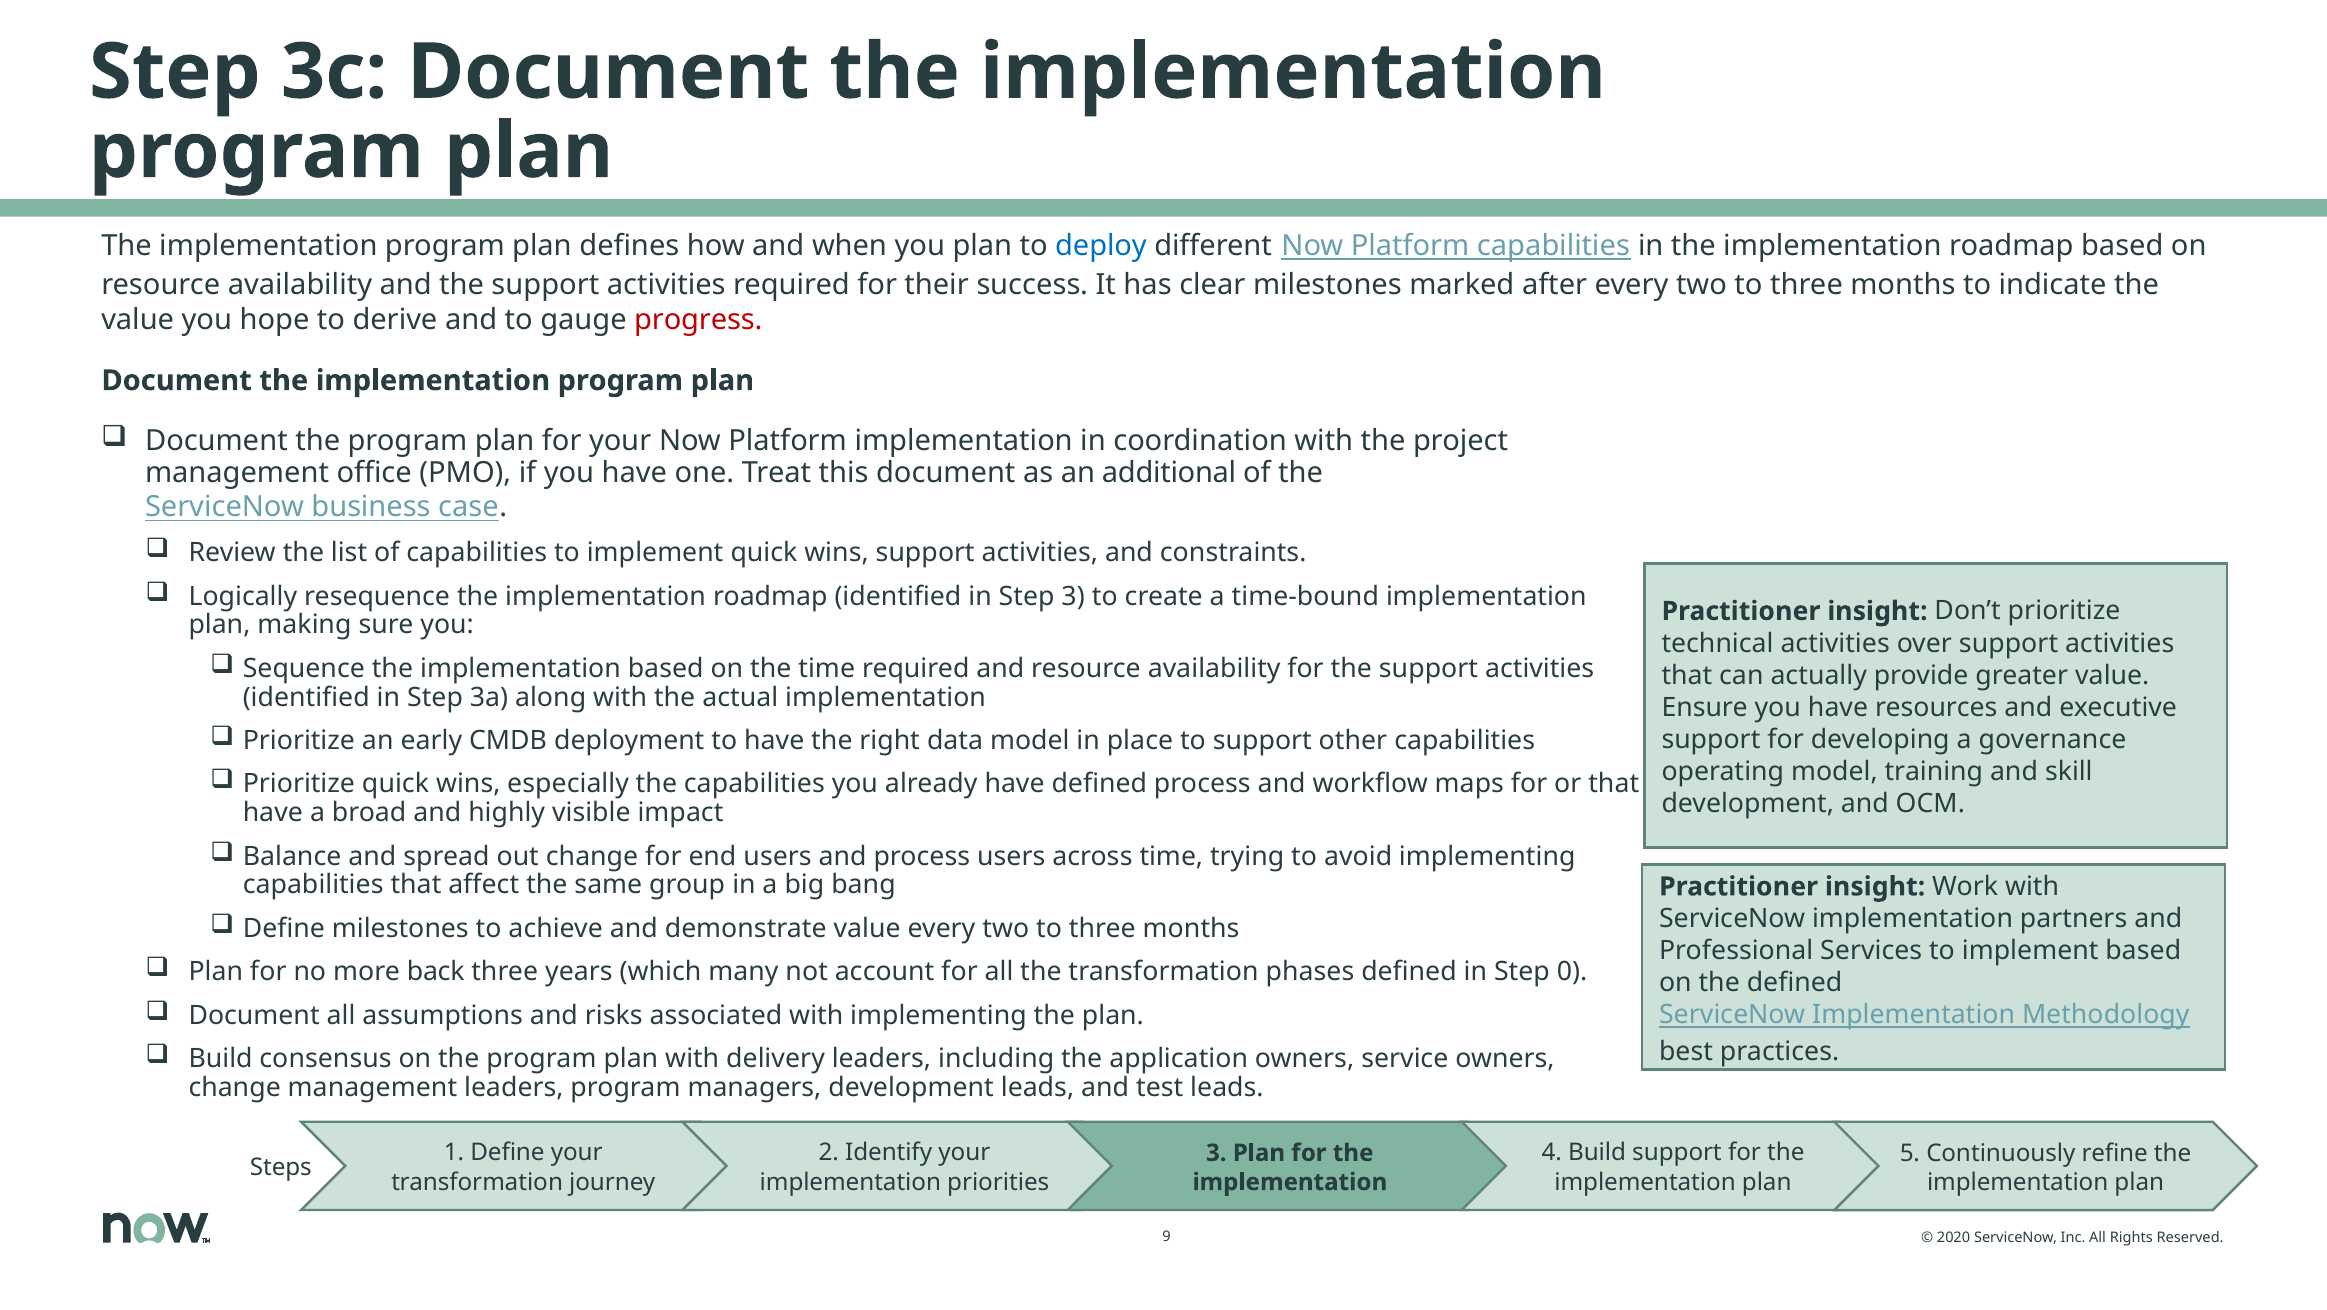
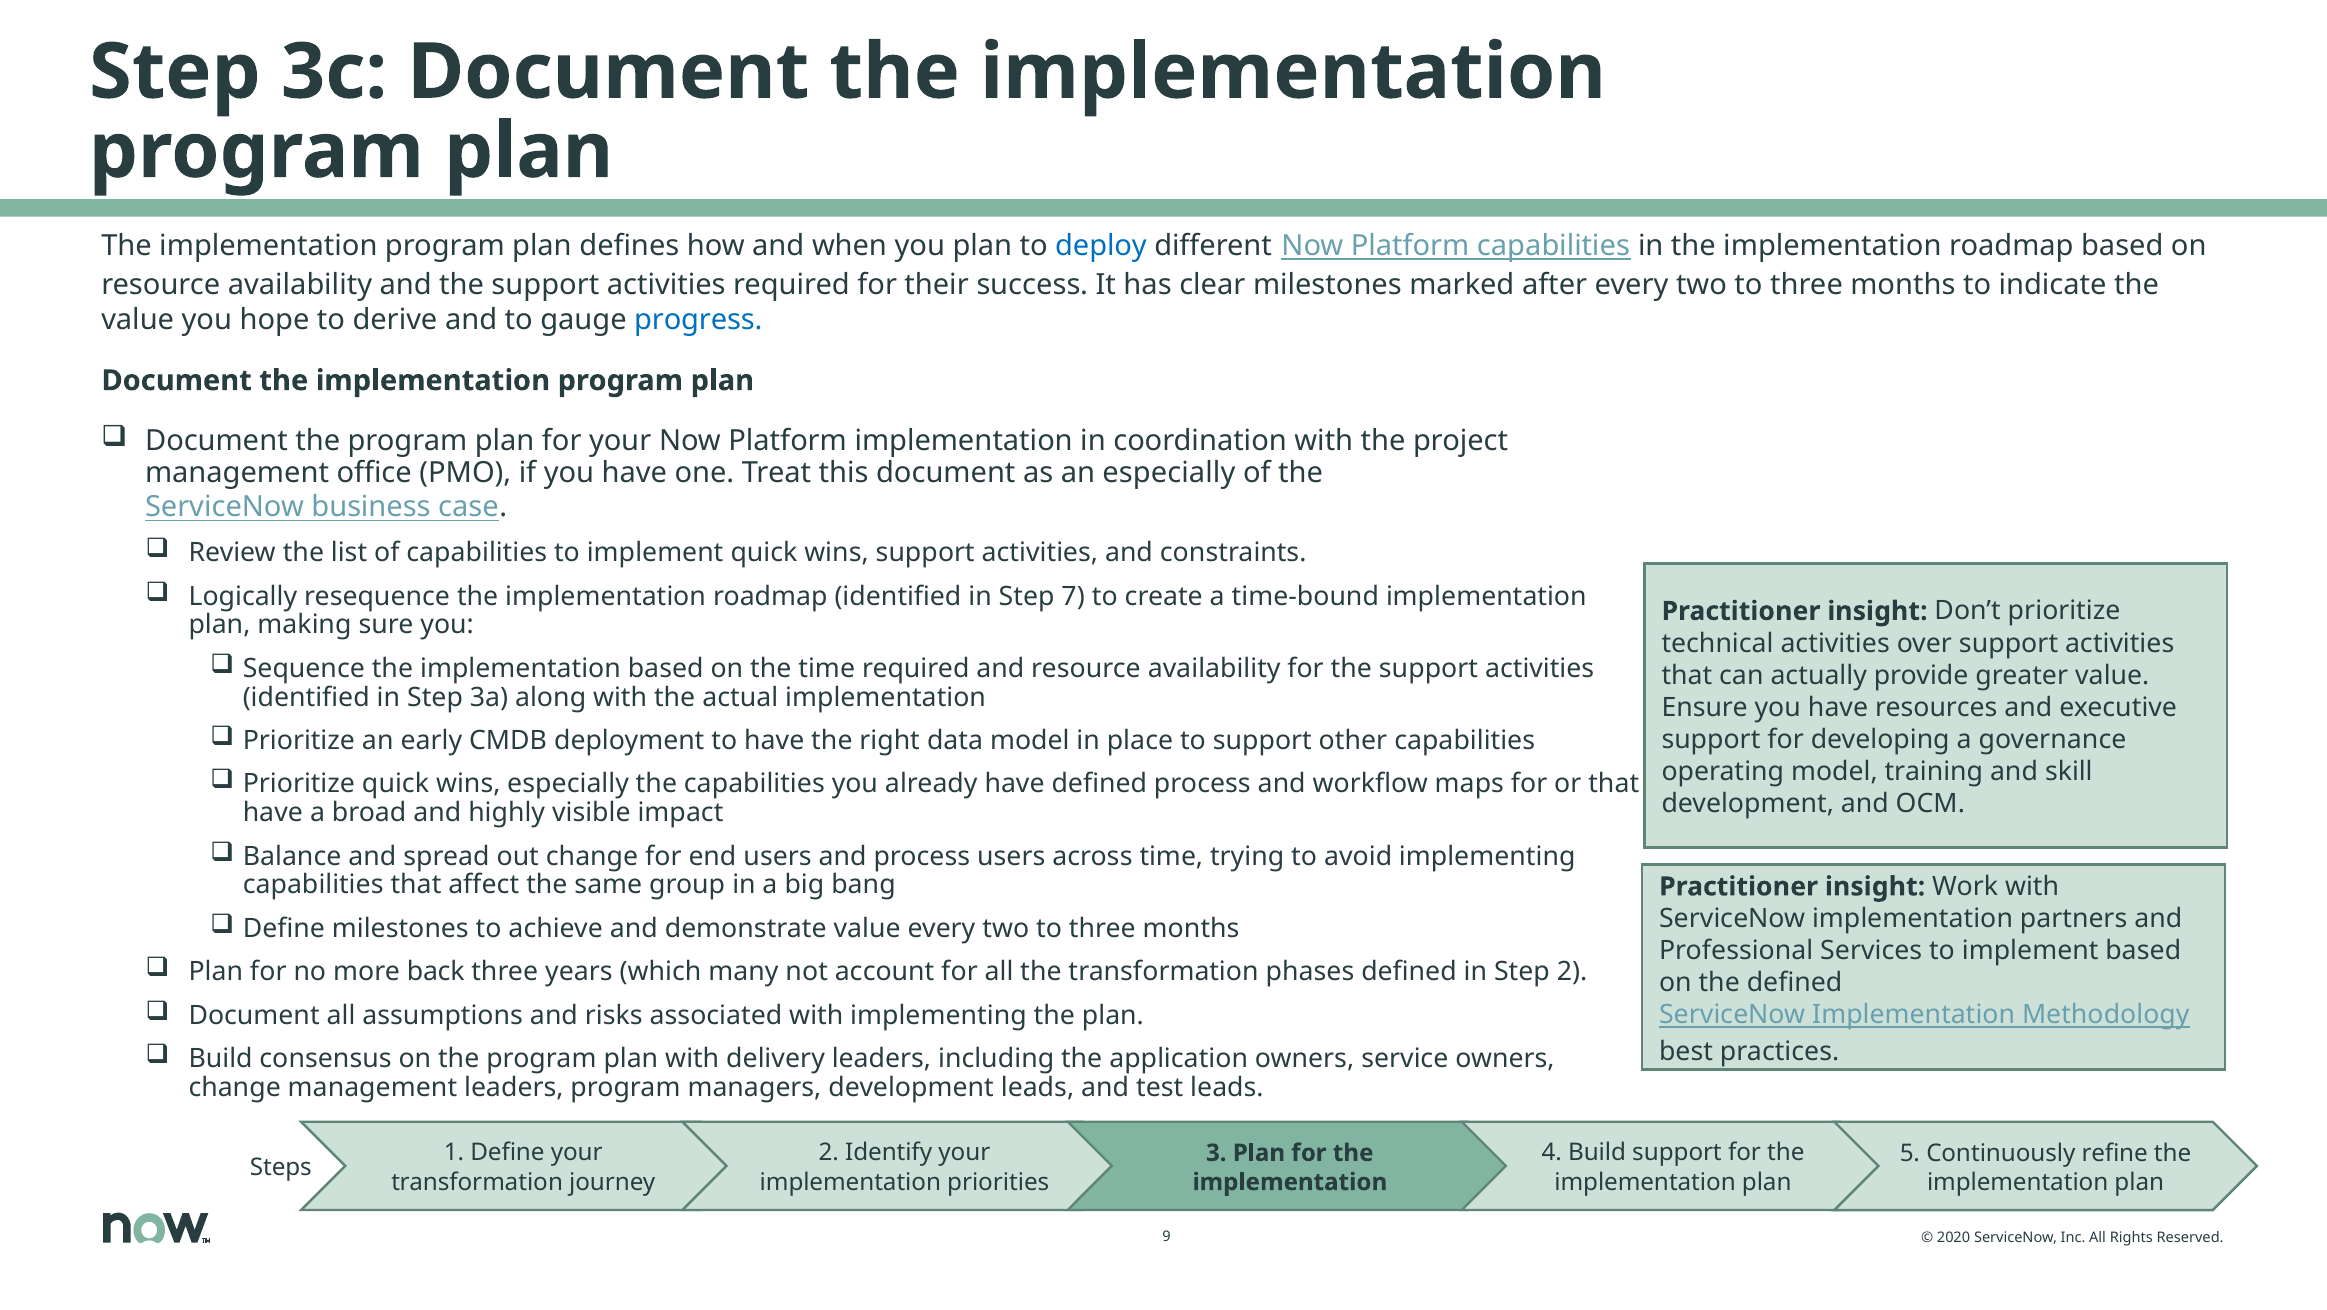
progress colour: red -> blue
an additional: additional -> especially
Step 3: 3 -> 7
Step 0: 0 -> 2
